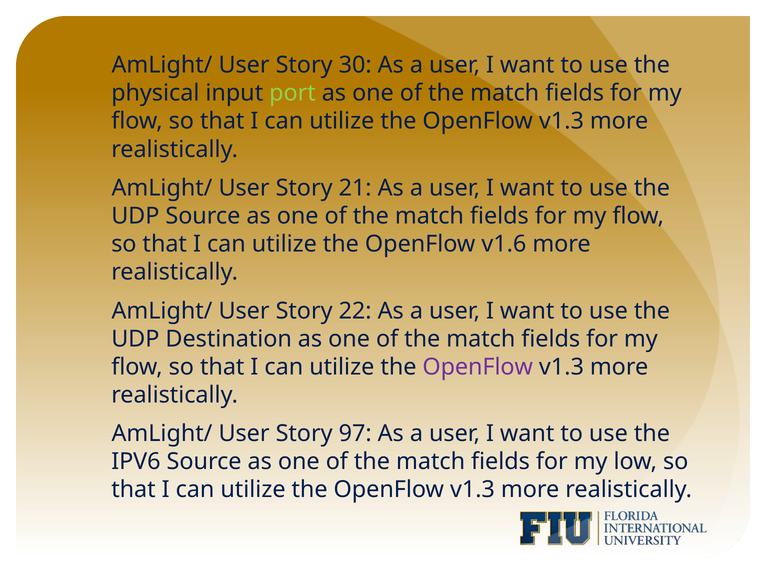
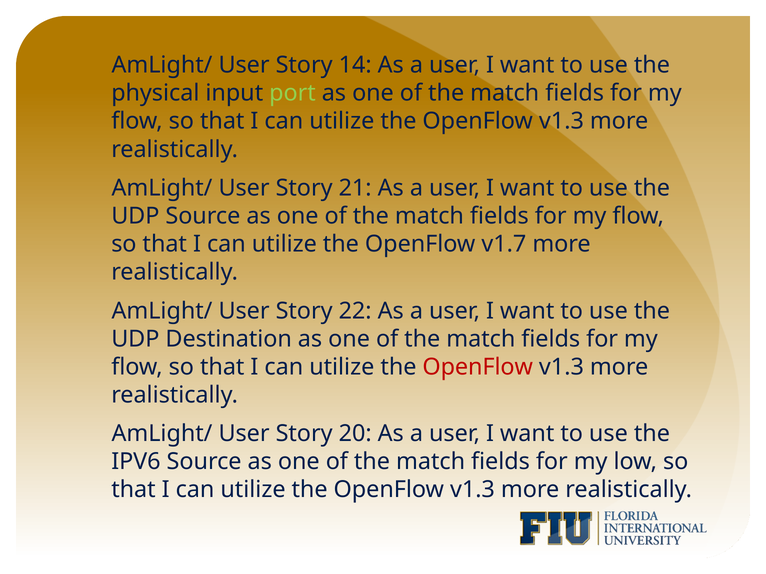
30: 30 -> 14
v1.6: v1.6 -> v1.7
OpenFlow at (478, 367) colour: purple -> red
97: 97 -> 20
